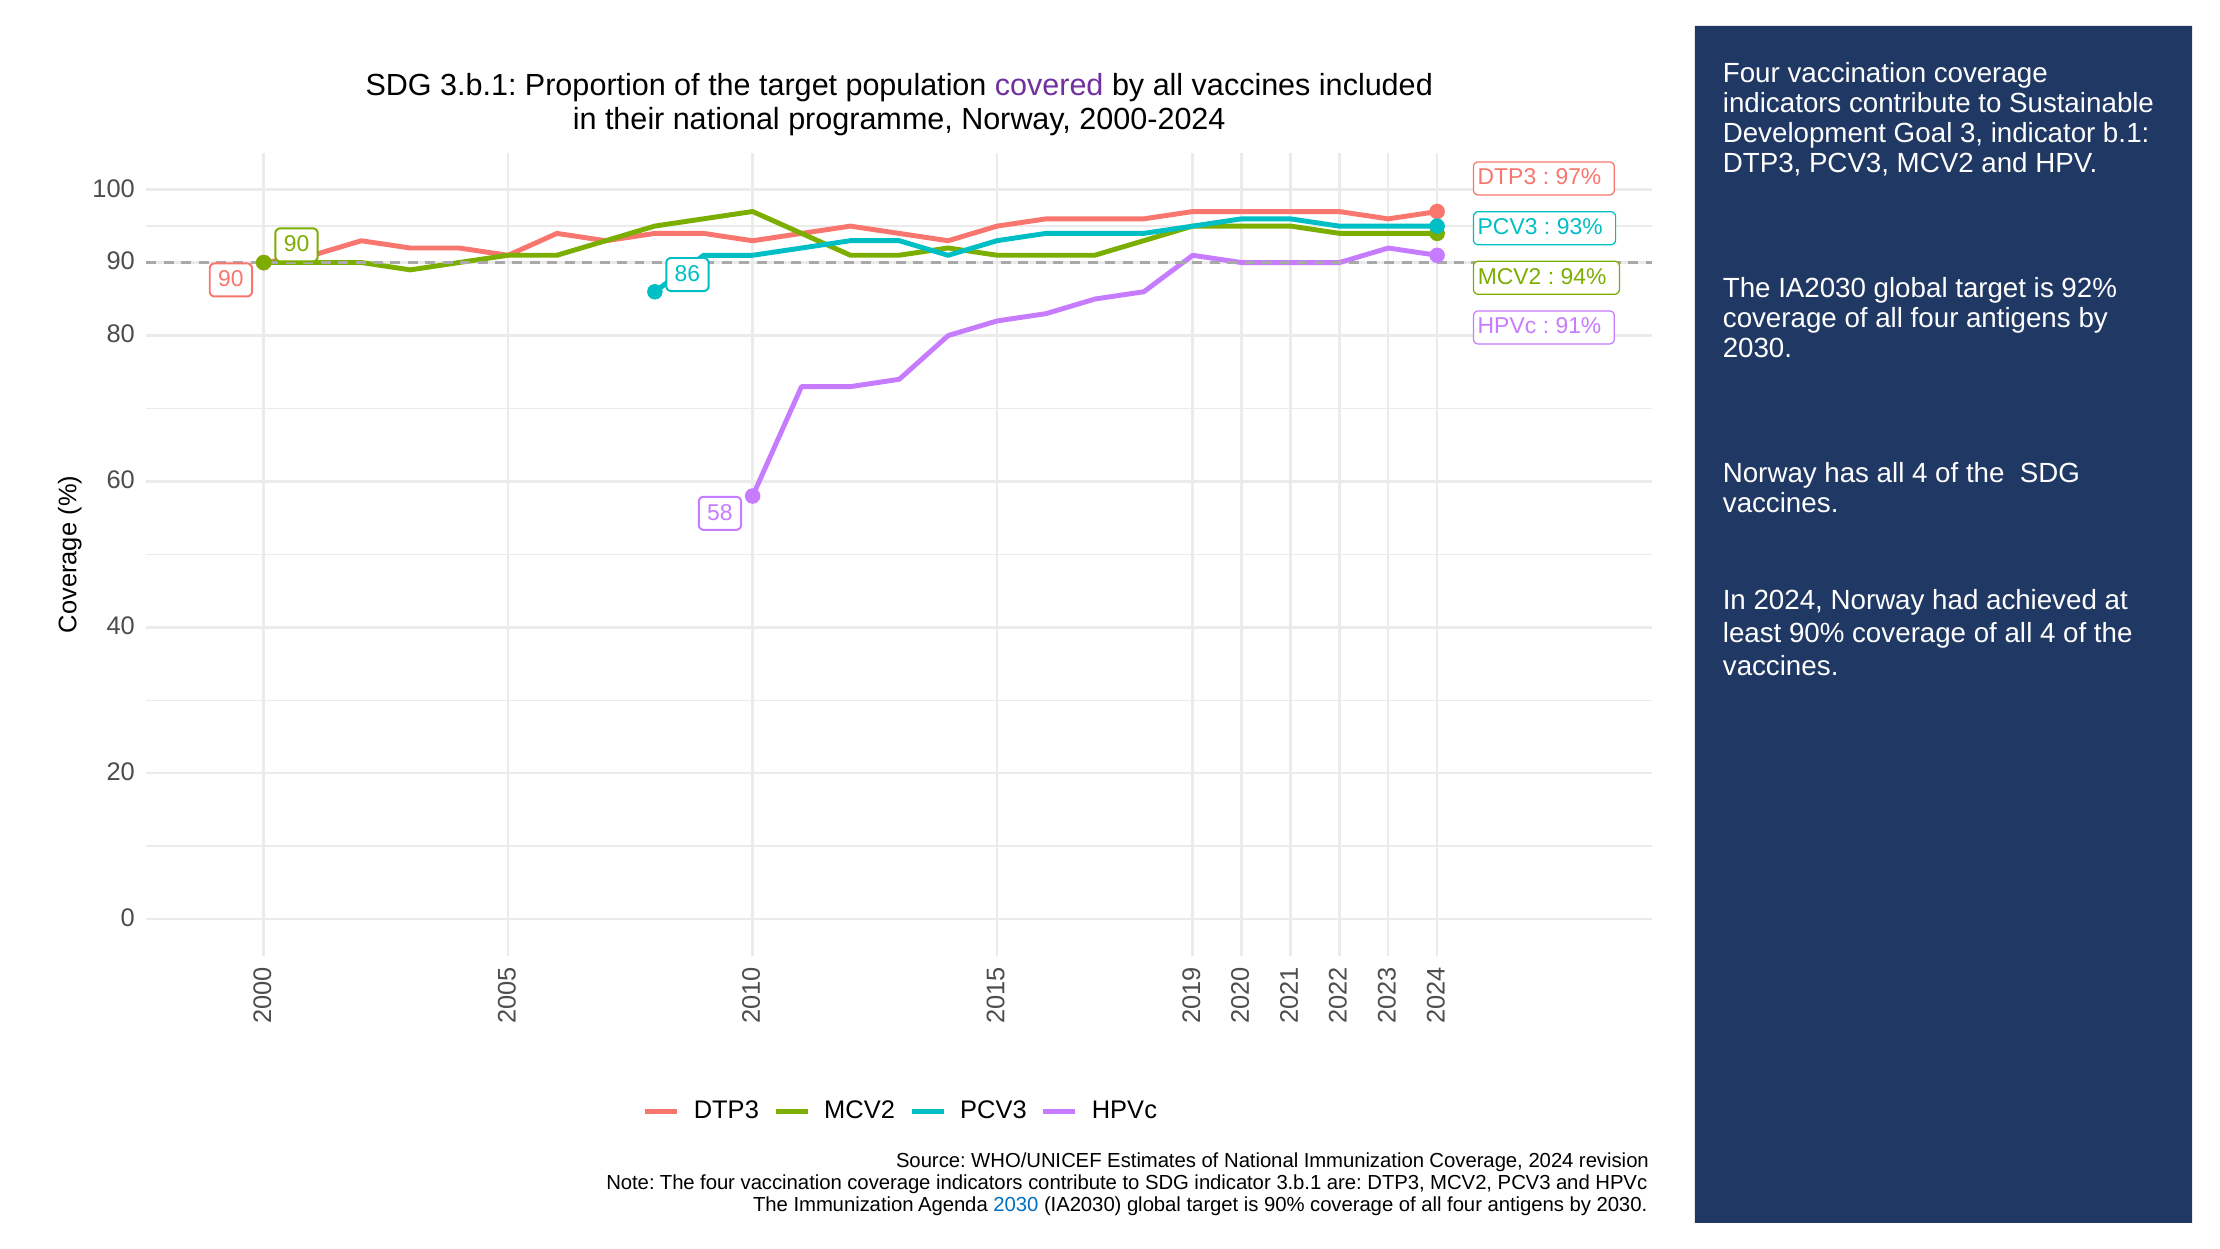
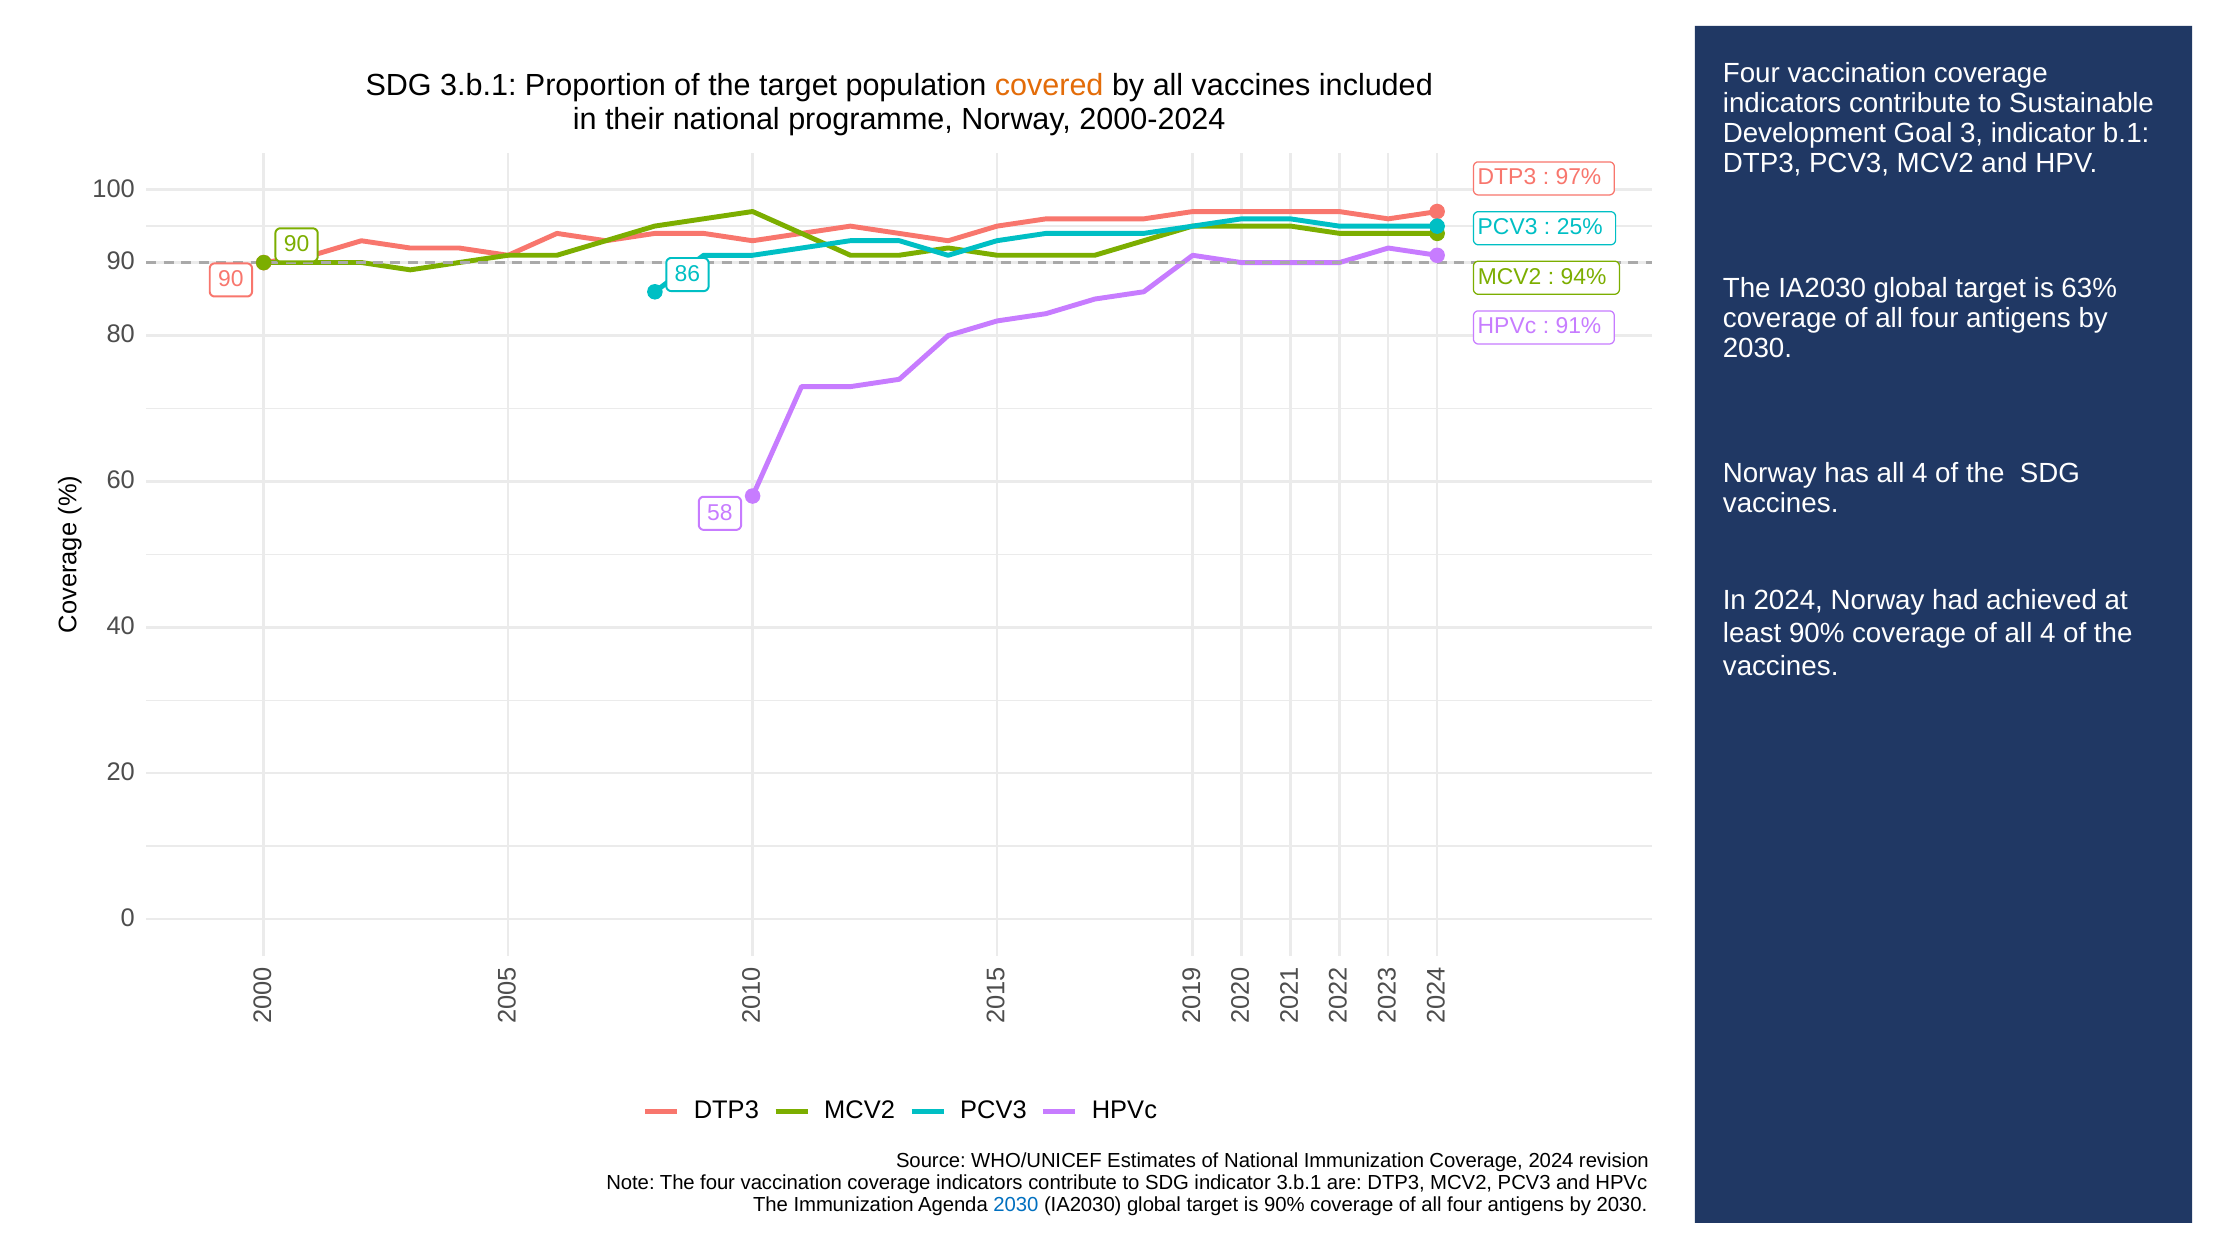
covered colour: purple -> orange
93%: 93% -> 25%
92%: 92% -> 63%
